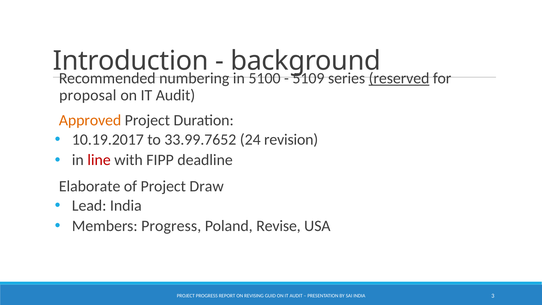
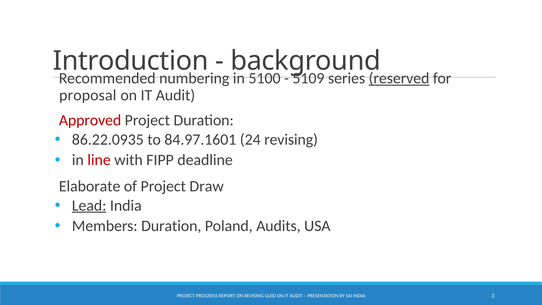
Approved colour: orange -> red
10.19.2017: 10.19.2017 -> 86.22.0935
33.99.7652: 33.99.7652 -> 84.97.1601
24 revision: revision -> revising
Lead underline: none -> present
Members Progress: Progress -> Duration
Revise: Revise -> Audits
